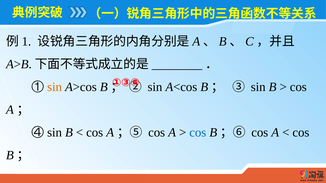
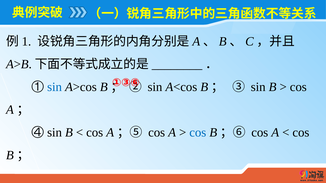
sin at (55, 87) colour: orange -> blue
